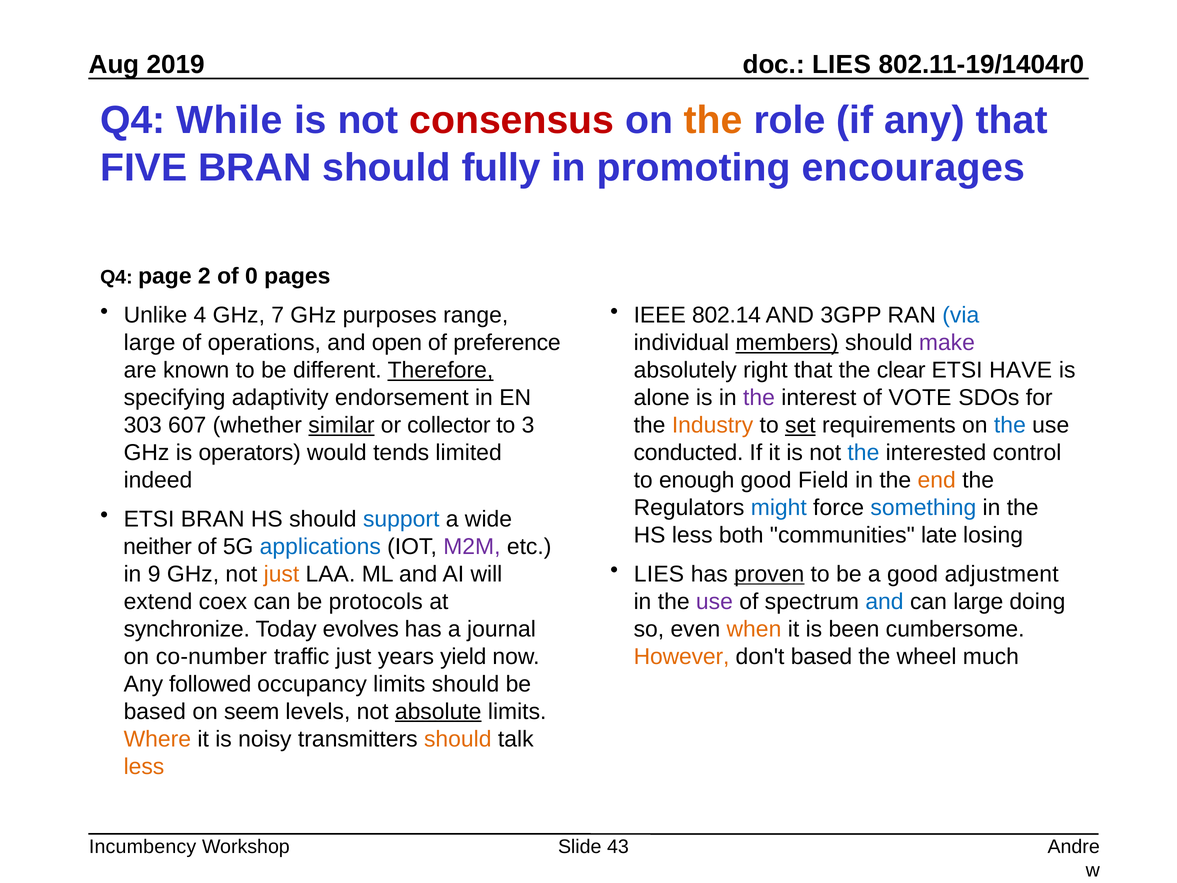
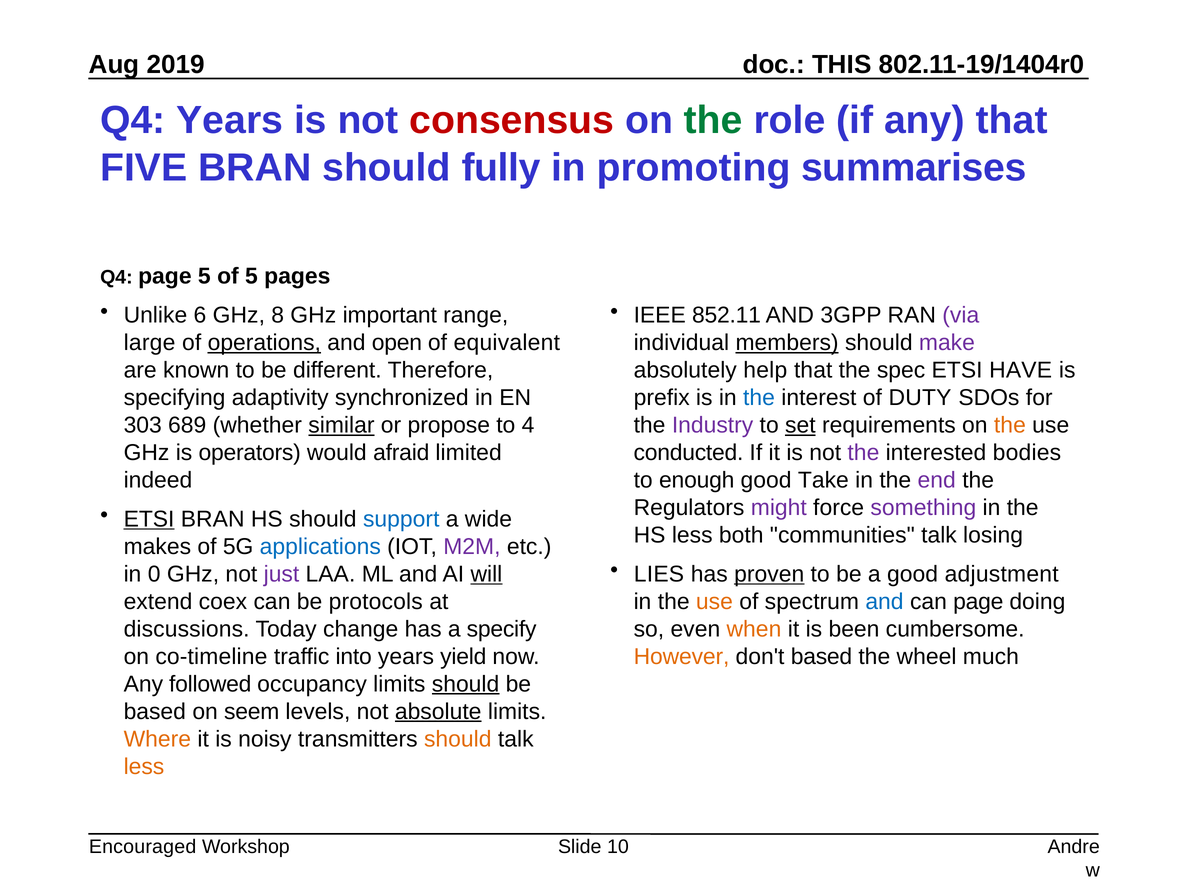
LIES at (842, 65): LIES -> THIS
Q4 While: While -> Years
the at (713, 121) colour: orange -> green
encourages: encourages -> summarises
page 2: 2 -> 5
of 0: 0 -> 5
4: 4 -> 6
7: 7 -> 8
purposes: purposes -> important
802.14: 802.14 -> 852.11
via colour: blue -> purple
operations underline: none -> present
preference: preference -> equivalent
Therefore underline: present -> none
right: right -> help
clear: clear -> spec
endorsement: endorsement -> synchronized
alone: alone -> prefix
the at (759, 398) colour: purple -> blue
VOTE: VOTE -> DUTY
607: 607 -> 689
collector: collector -> propose
3: 3 -> 4
Industry colour: orange -> purple
the at (1010, 425) colour: blue -> orange
tends: tends -> afraid
the at (863, 453) colour: blue -> purple
control: control -> bodies
Field: Field -> Take
end colour: orange -> purple
might colour: blue -> purple
something colour: blue -> purple
ETSI at (149, 519) underline: none -> present
communities late: late -> talk
neither: neither -> makes
9: 9 -> 0
just at (281, 574) colour: orange -> purple
will underline: none -> present
use at (714, 601) colour: purple -> orange
can large: large -> page
synchronize: synchronize -> discussions
evolves: evolves -> change
journal: journal -> specify
co-number: co-number -> co-timeline
traffic just: just -> into
should at (466, 684) underline: none -> present
Incumbency: Incumbency -> Encouraged
43: 43 -> 10
